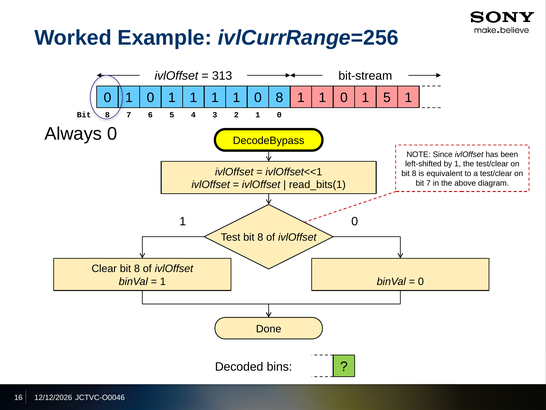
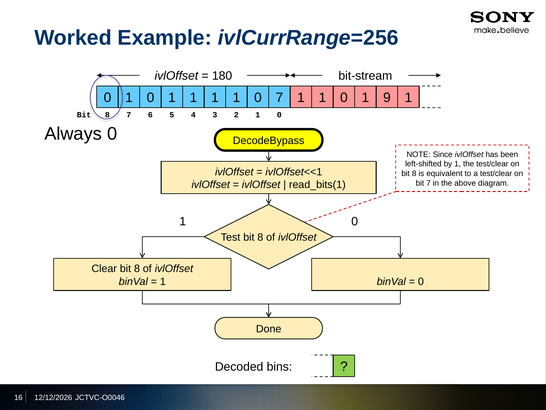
313: 313 -> 180
1 0 8: 8 -> 7
1 5: 5 -> 9
